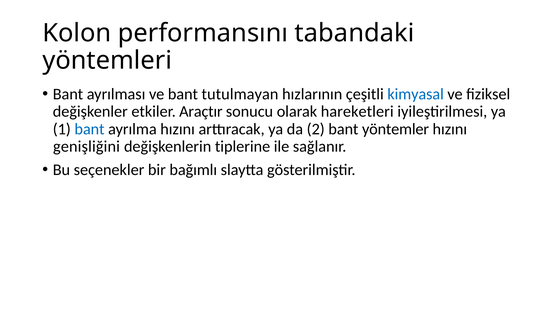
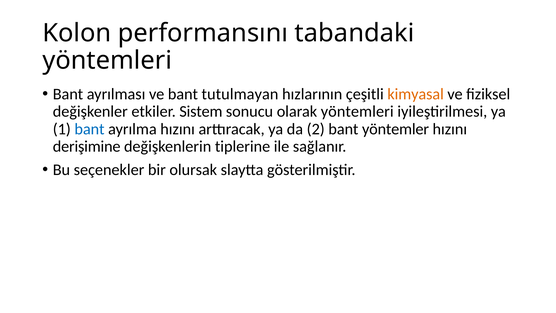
kimyasal colour: blue -> orange
Araçtır: Araçtır -> Sistem
olarak hareketleri: hareketleri -> yöntemleri
genişliğini: genişliğini -> derişimine
bağımlı: bağımlı -> olursak
